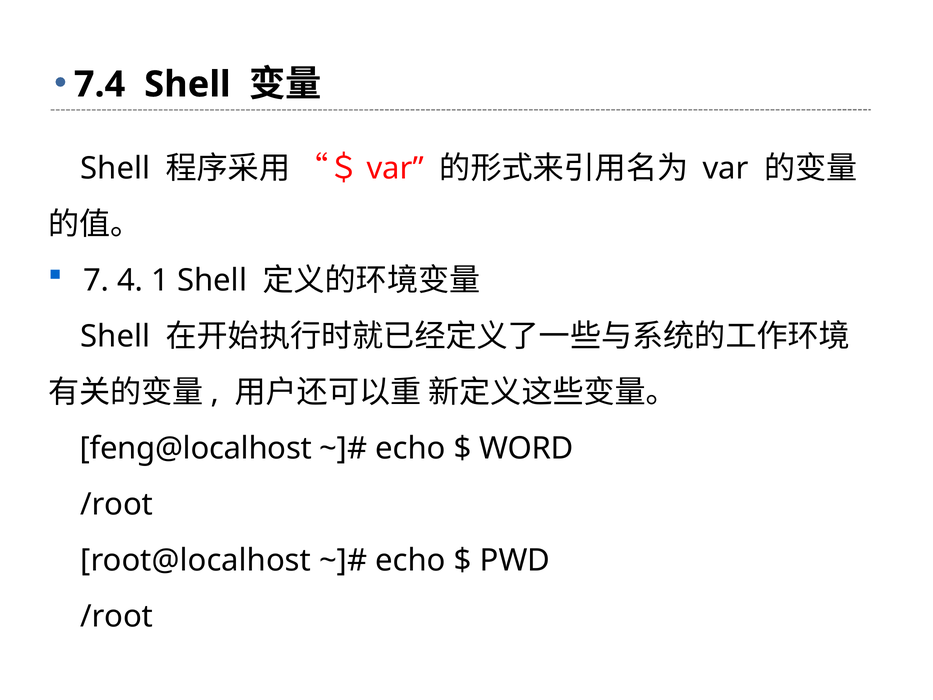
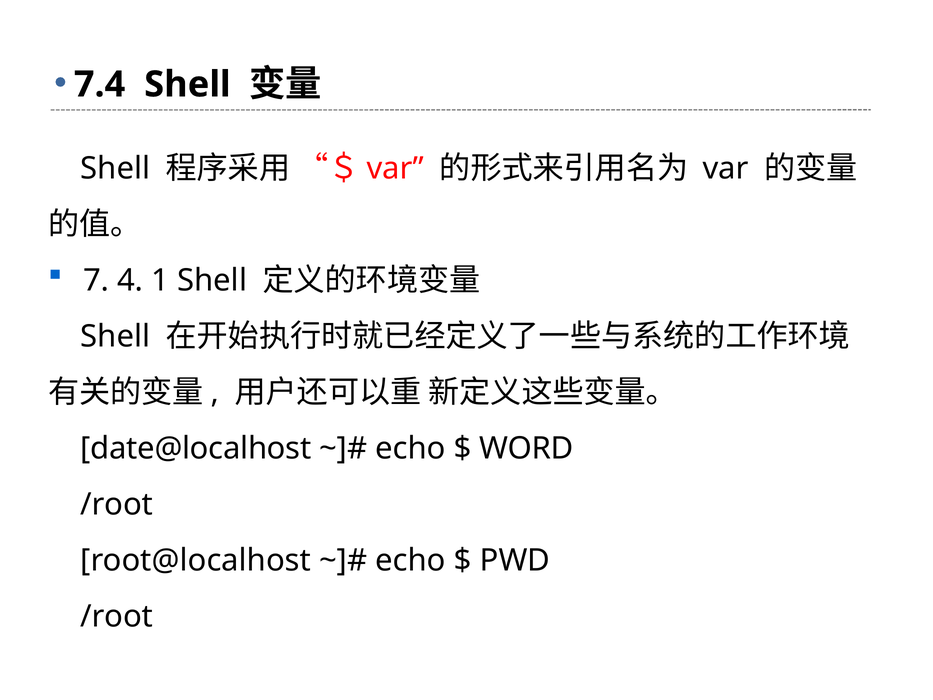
feng@localhost: feng@localhost -> date@localhost
